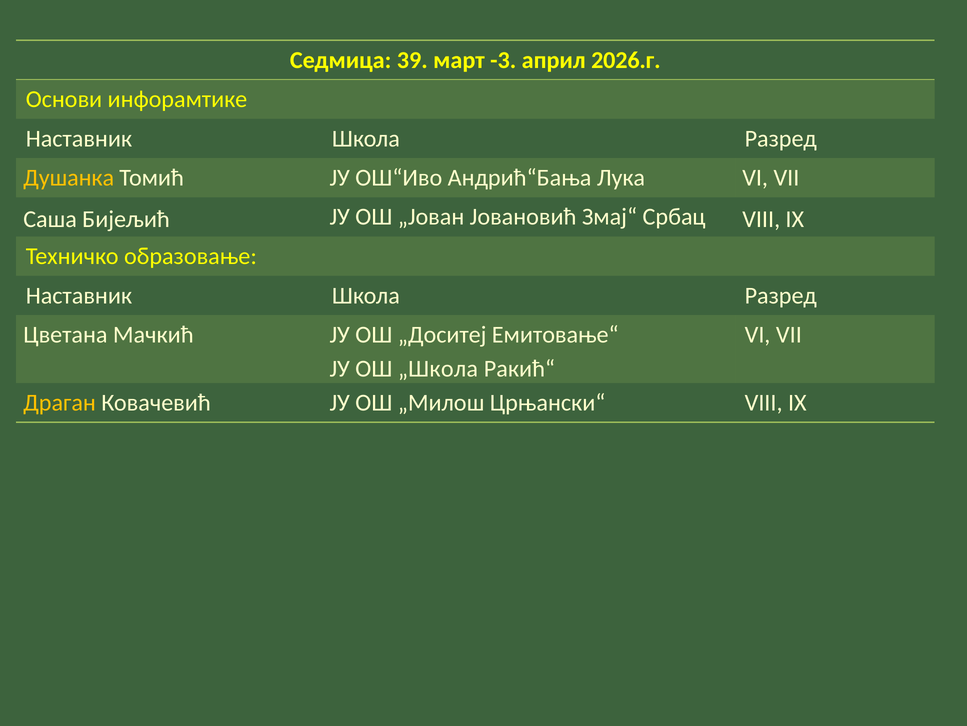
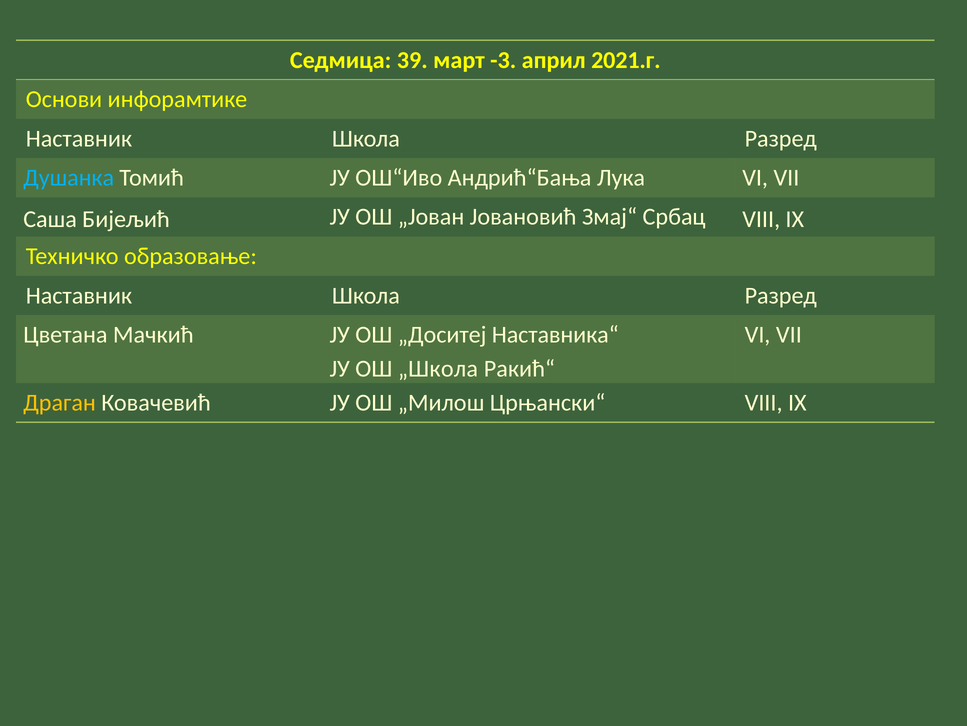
2026.г: 2026.г -> 2021.г
Душанка colour: yellow -> light blue
Емитовање“: Емитовање“ -> Наставника“
